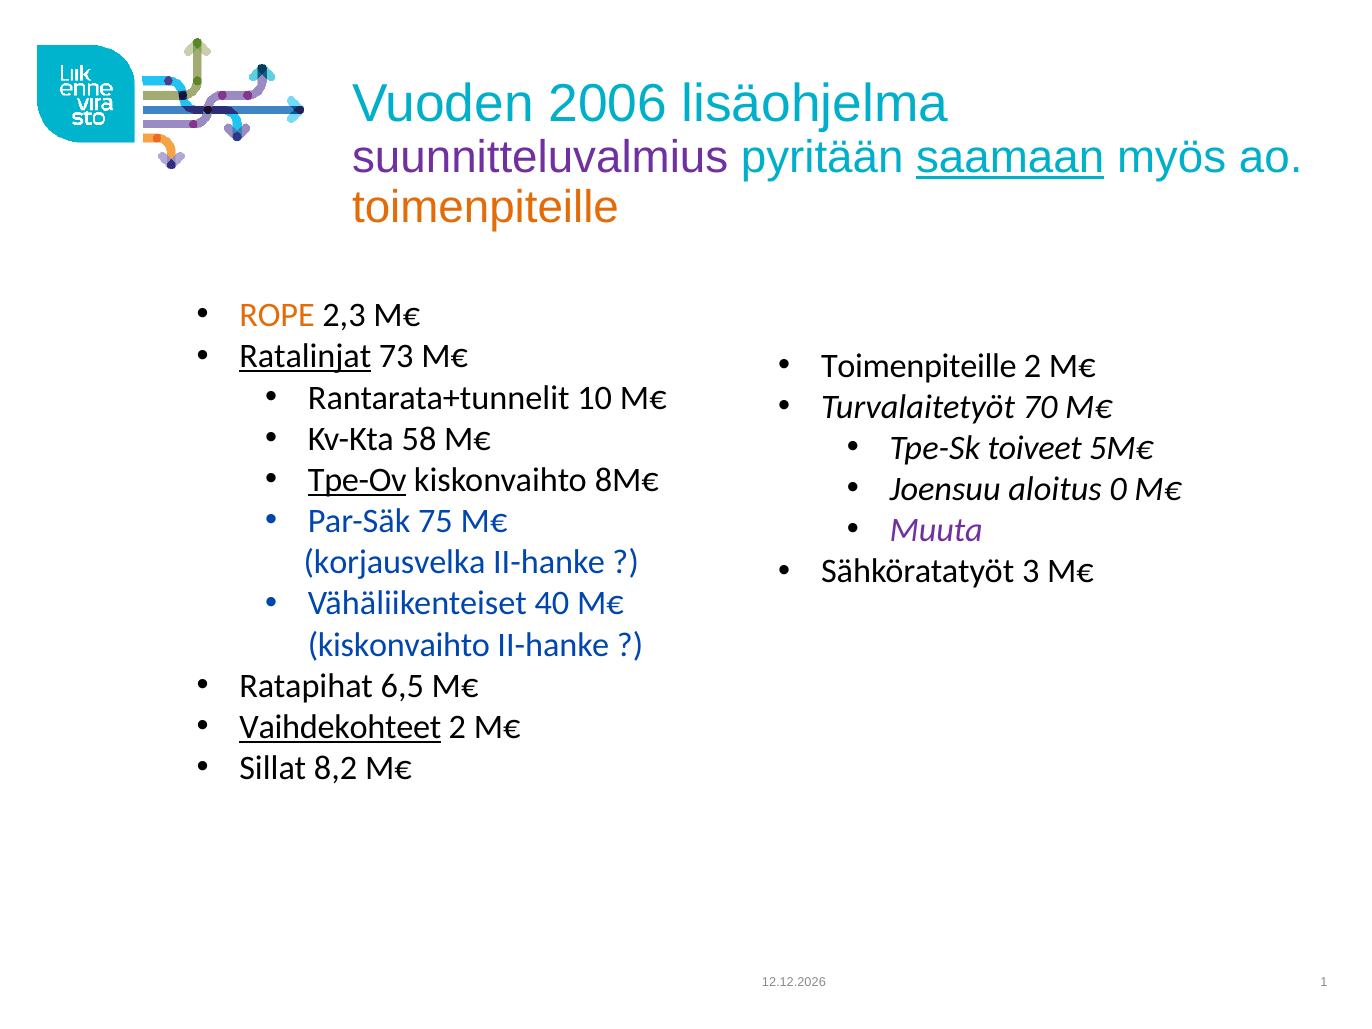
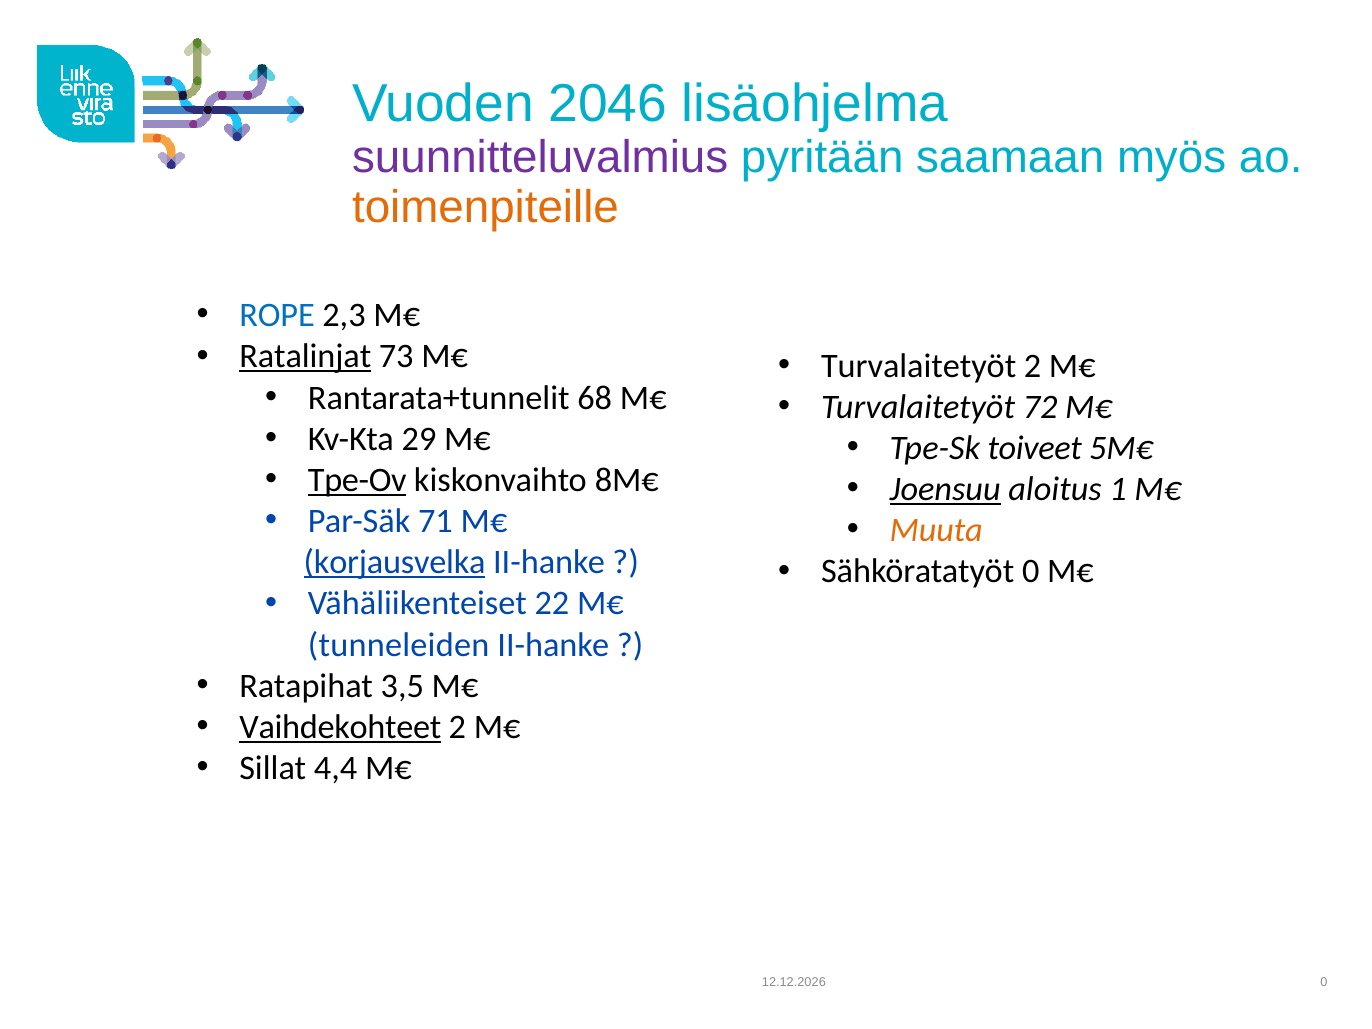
2006: 2006 -> 2046
saamaan underline: present -> none
ROPE colour: orange -> blue
Toimenpiteille at (919, 366): Toimenpiteille -> Turvalaitetyöt
10: 10 -> 68
70: 70 -> 72
58: 58 -> 29
Joensuu underline: none -> present
0: 0 -> 1
75: 75 -> 71
Muuta colour: purple -> orange
korjausvelka underline: none -> present
Sähköratatyöt 3: 3 -> 0
40: 40 -> 22
kiskonvaihto at (399, 645): kiskonvaihto -> tunneleiden
6,5: 6,5 -> 3,5
8,2: 8,2 -> 4,4
1 at (1324, 982): 1 -> 0
